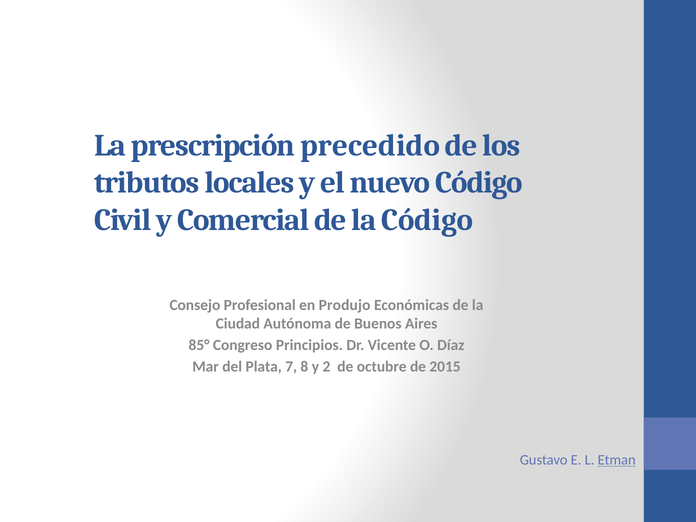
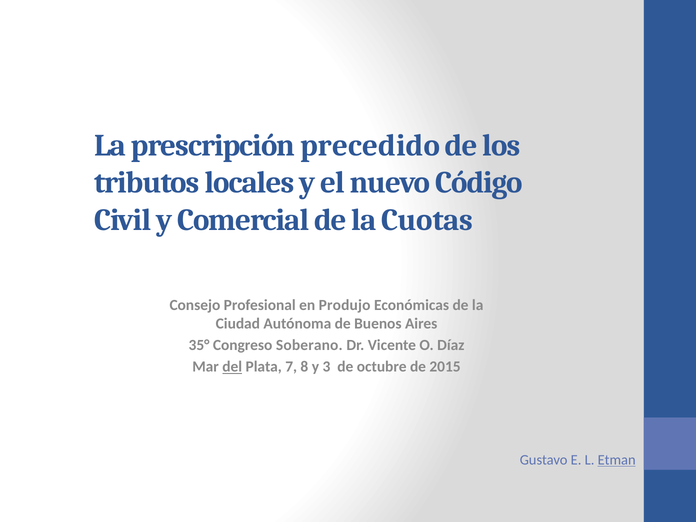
la Código: Código -> Cuotas
85°: 85° -> 35°
Principios: Principios -> Soberano
del underline: none -> present
2: 2 -> 3
